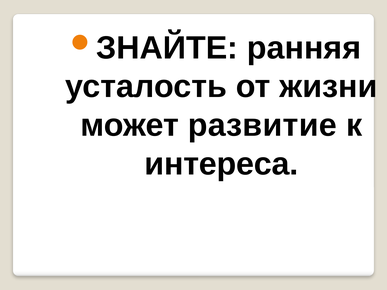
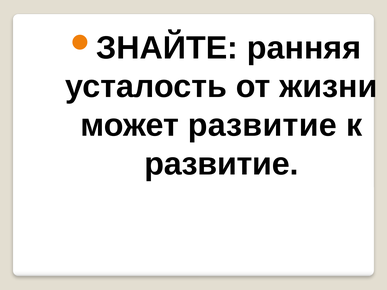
интереса at (221, 164): интереса -> развитие
